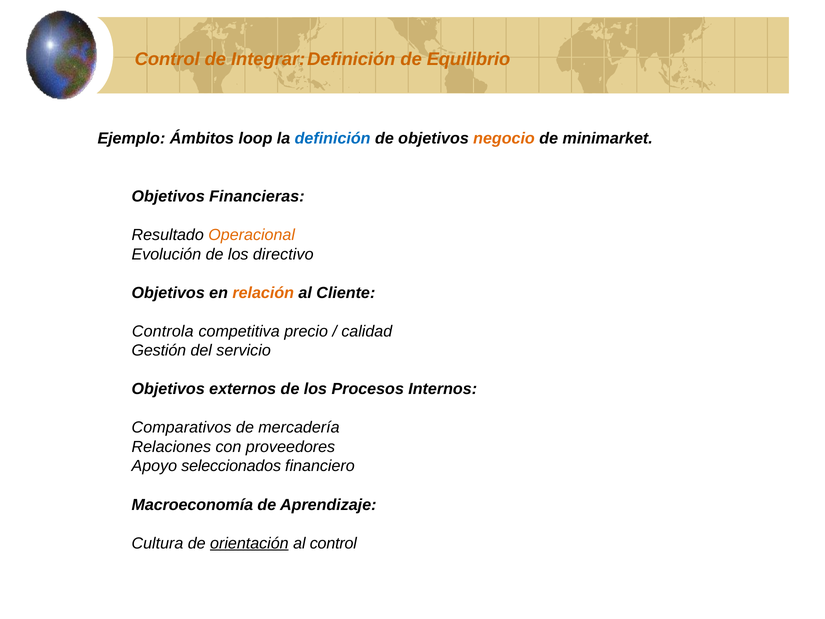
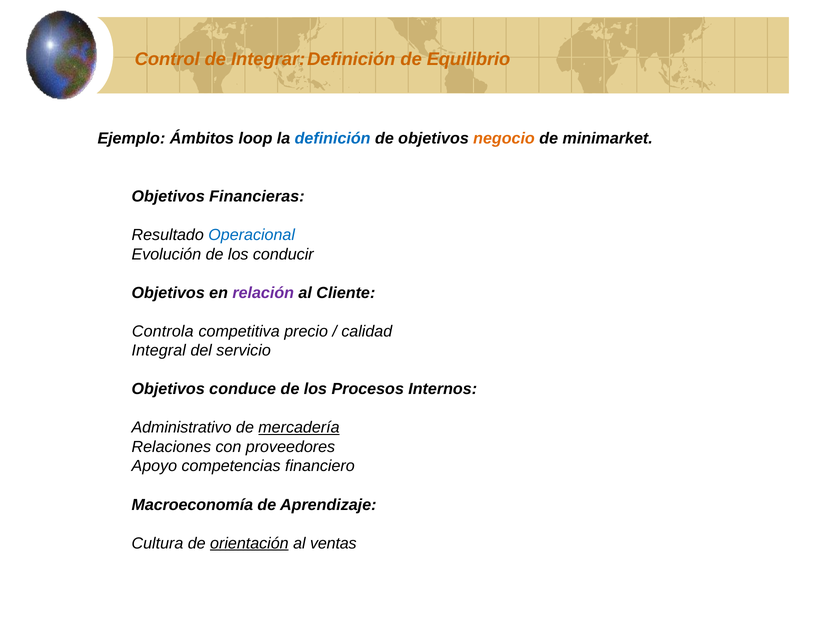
Operacional colour: orange -> blue
directivo: directivo -> conducir
relación colour: orange -> purple
Gestión: Gestión -> Integral
externos: externos -> conduce
Comparativos: Comparativos -> Administrativo
mercadería underline: none -> present
seleccionados: seleccionados -> competencias
al control: control -> ventas
